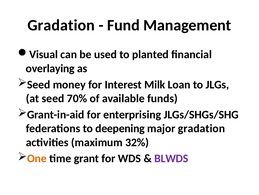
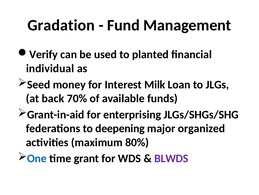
Visual: Visual -> Verify
overlaying: overlaying -> individual
at seed: seed -> back
major gradation: gradation -> organized
32%: 32% -> 80%
One colour: orange -> blue
